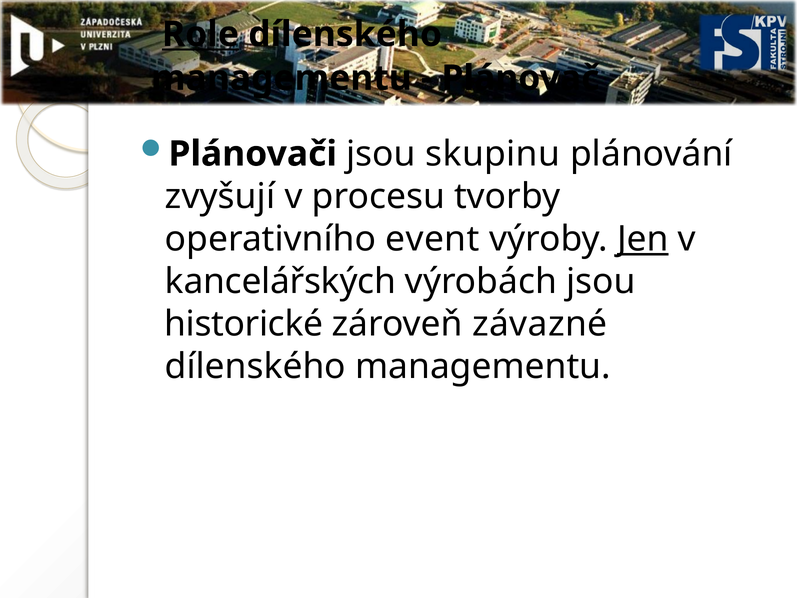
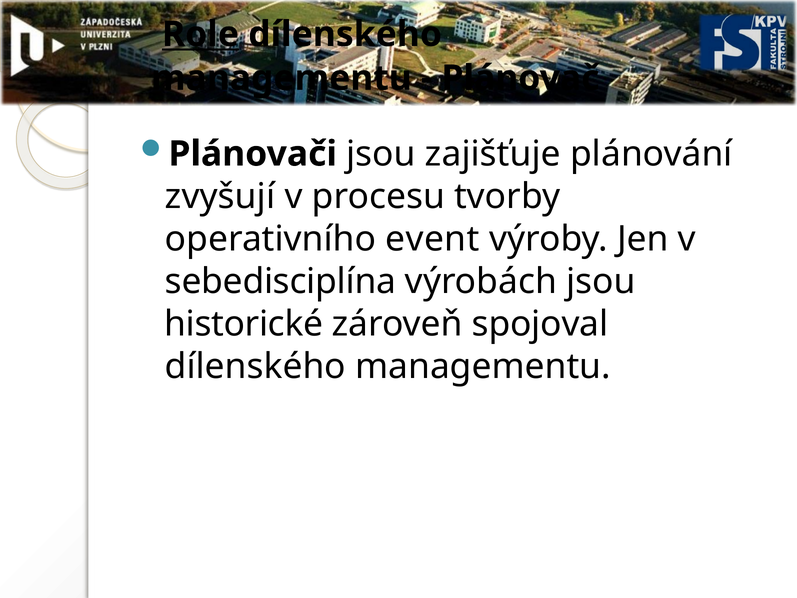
skupinu: skupinu -> zajišťuje
Jen underline: present -> none
kancelářských: kancelářských -> sebedisciplína
závazné: závazné -> spojoval
